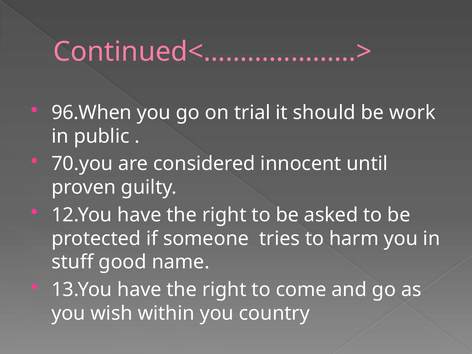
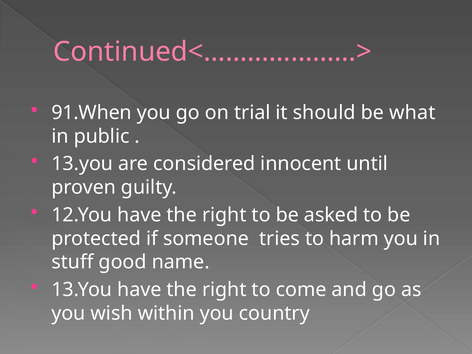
96.When: 96.When -> 91.When
work: work -> what
70.you at (82, 164): 70.you -> 13.you
